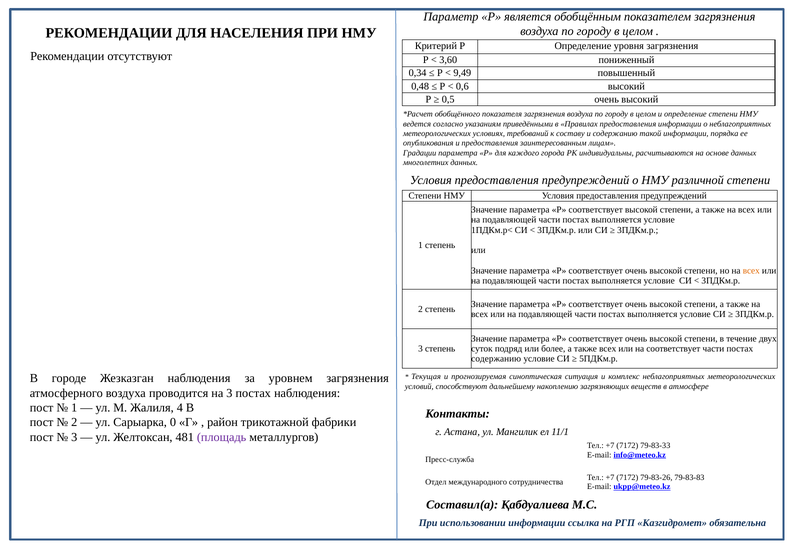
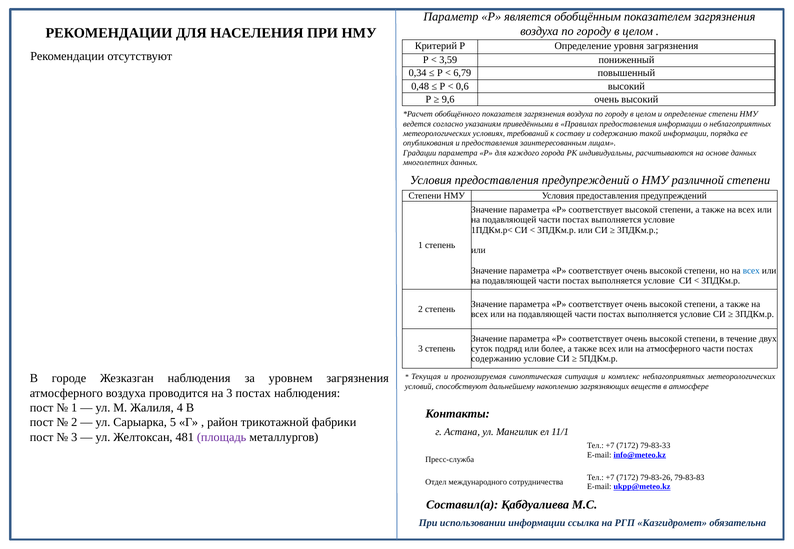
3,60: 3,60 -> 3,59
9,49: 9,49 -> 6,79
0,5: 0,5 -> 9,6
всех at (751, 271) colour: orange -> blue
на соответствует: соответствует -> атмосферного
0: 0 -> 5
